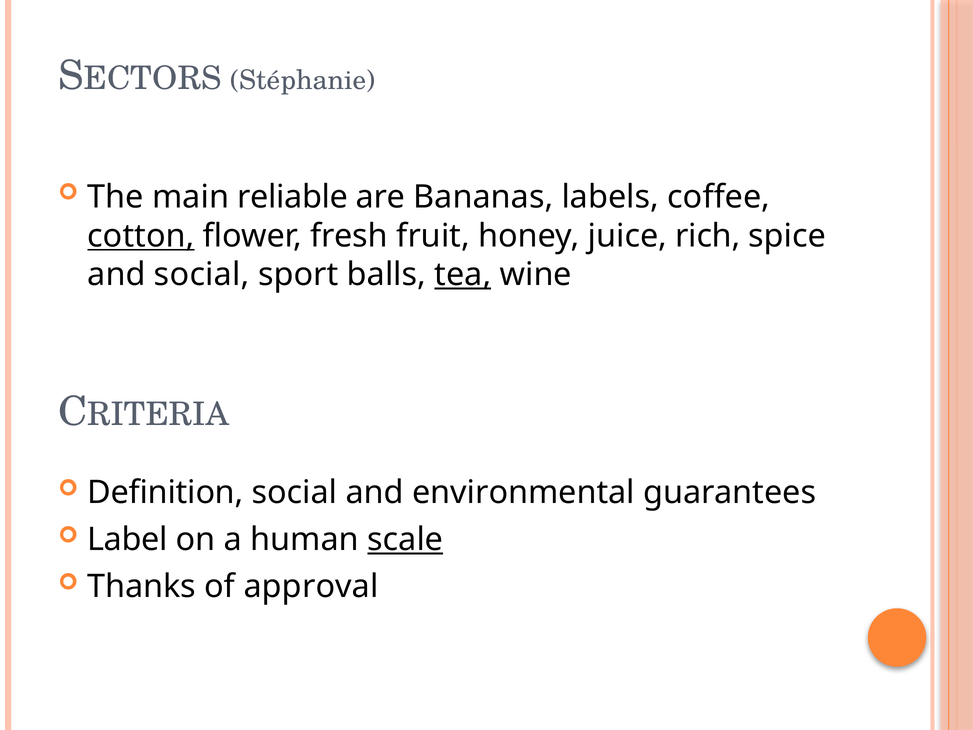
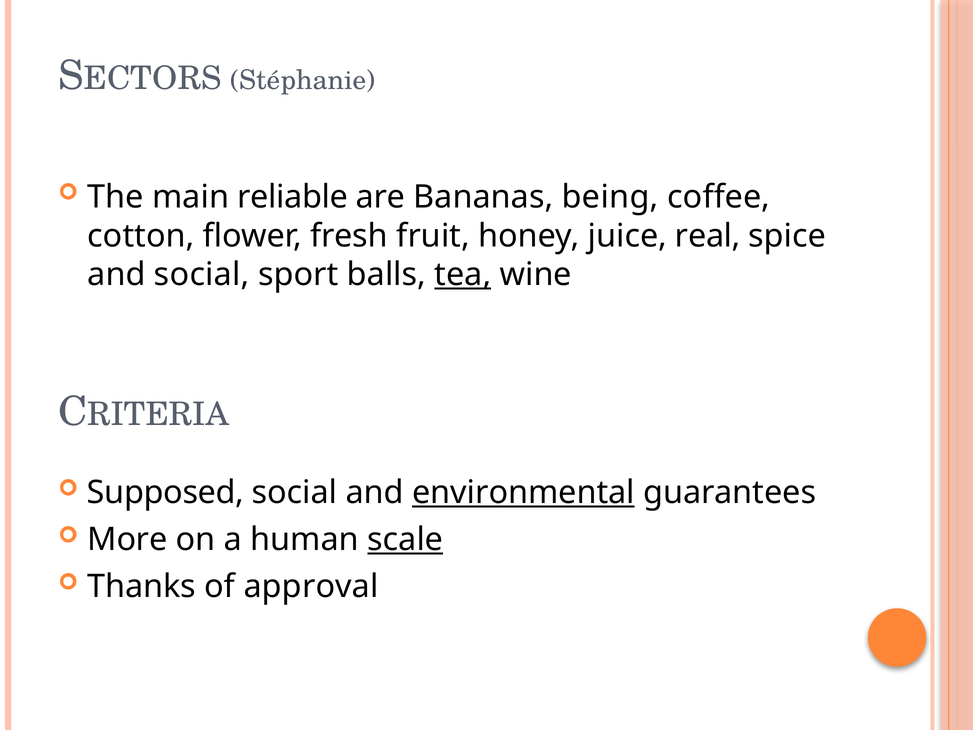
labels: labels -> being
cotton underline: present -> none
rich: rich -> real
Definition: Definition -> Supposed
environmental underline: none -> present
Label: Label -> More
